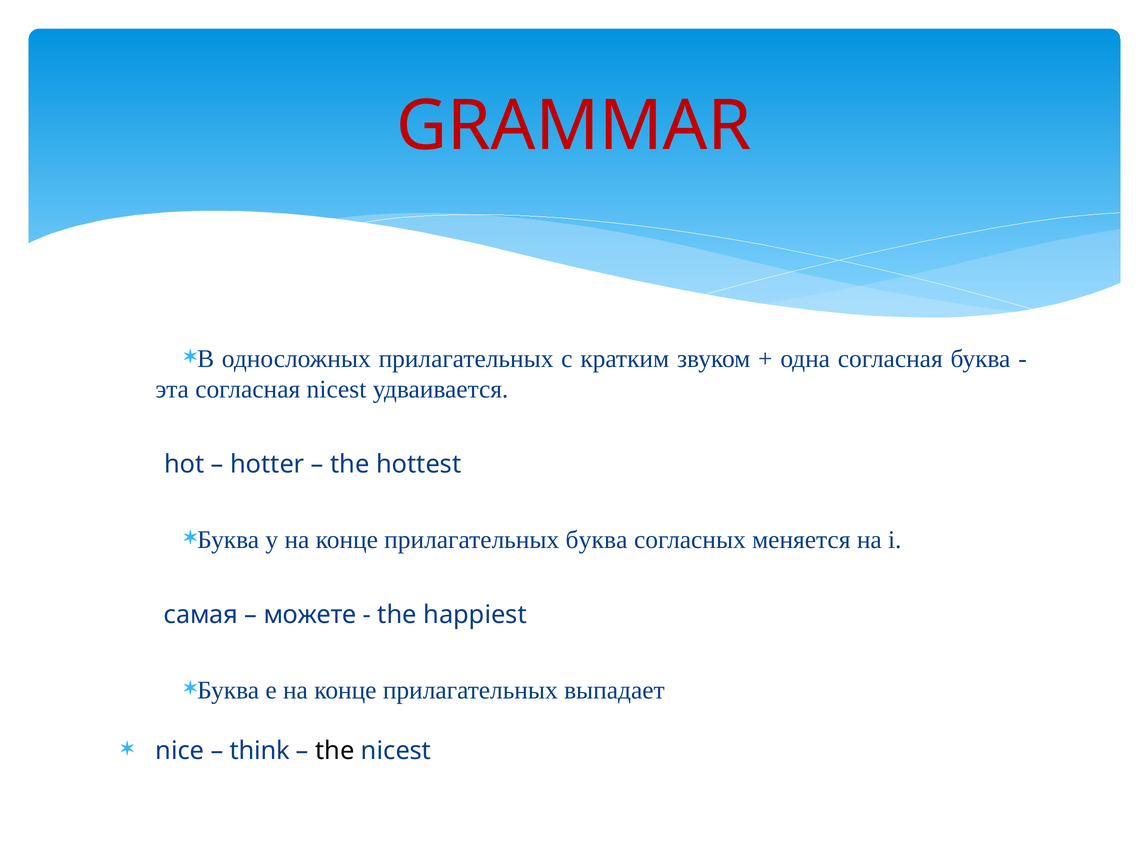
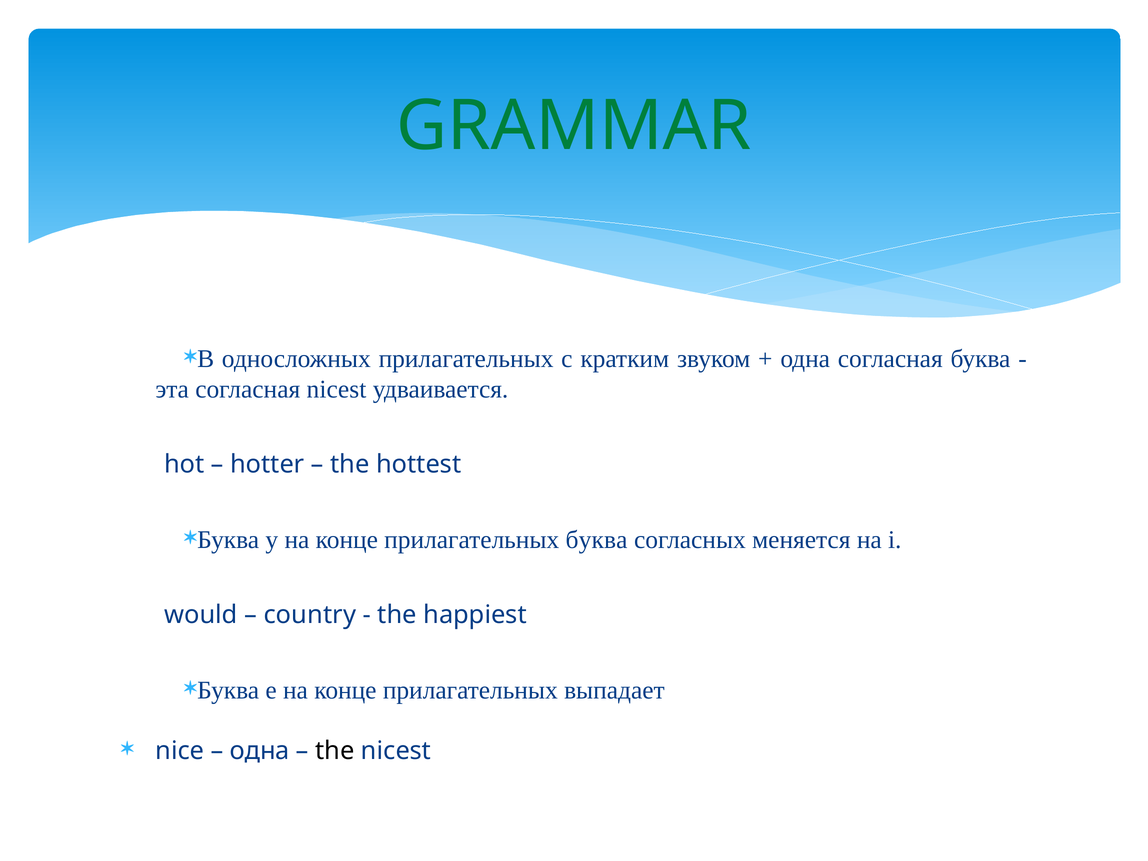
GRAMMAR colour: red -> green
самая: самая -> would
можете: можете -> country
think at (260, 751): think -> одна
